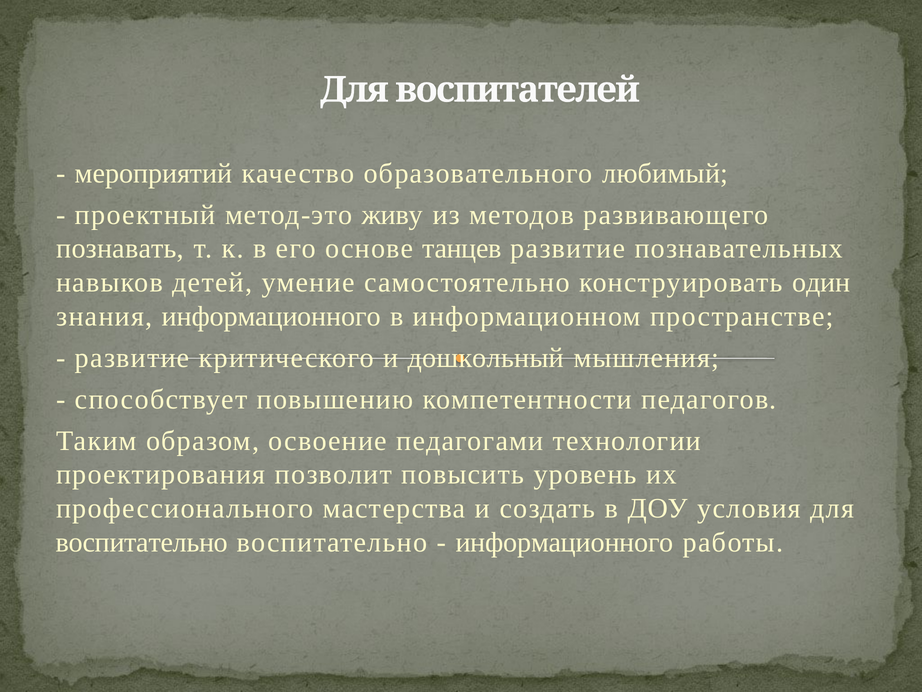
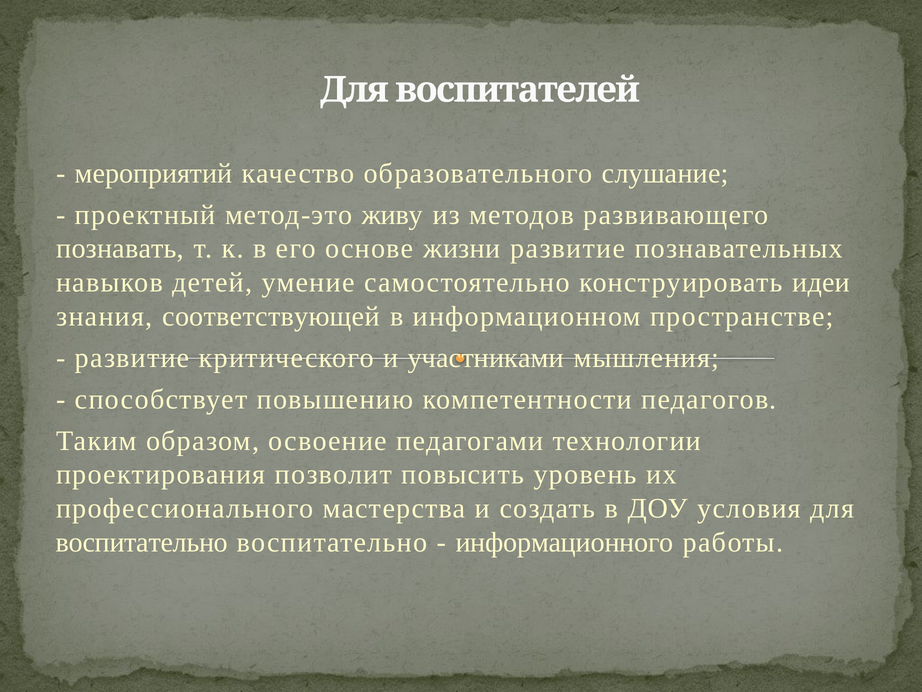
любимый: любимый -> слушание
танцев: танцев -> жизни
один: один -> идеи
знания информационного: информационного -> соответствующей
дошкольный: дошкольный -> участниками
